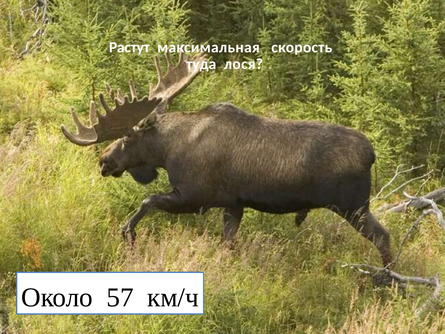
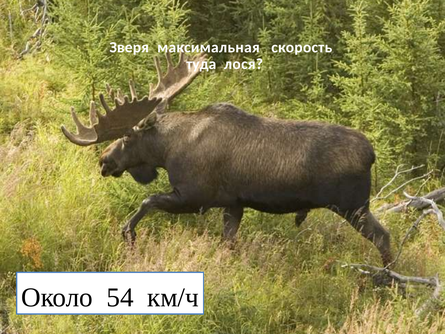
Растут: Растут -> Зверя
57: 57 -> 54
